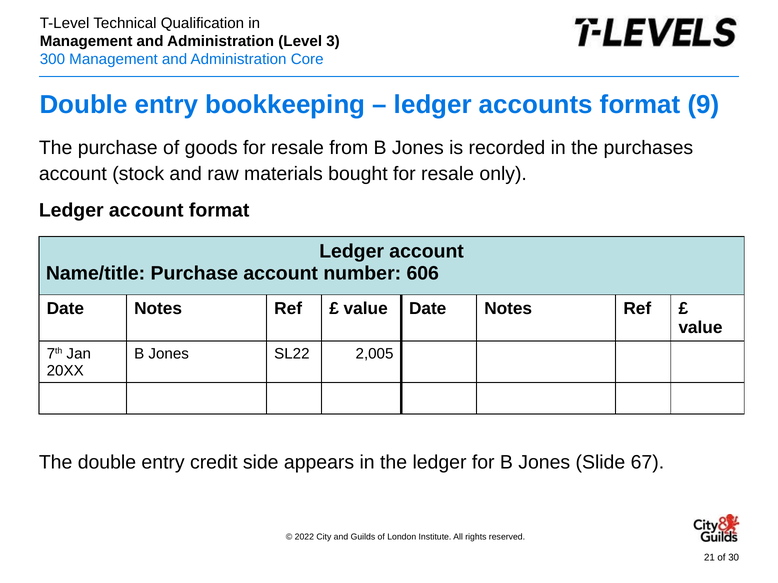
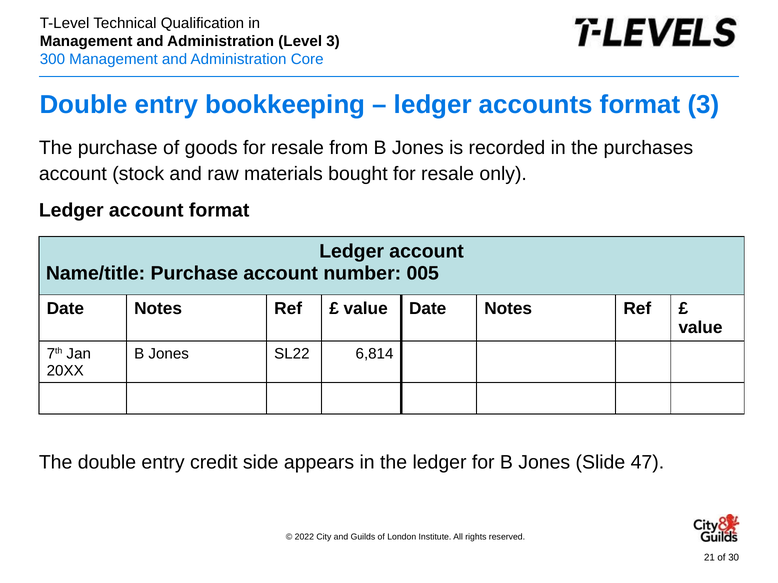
format 9: 9 -> 3
606: 606 -> 005
2,005: 2,005 -> 6,814
67: 67 -> 47
